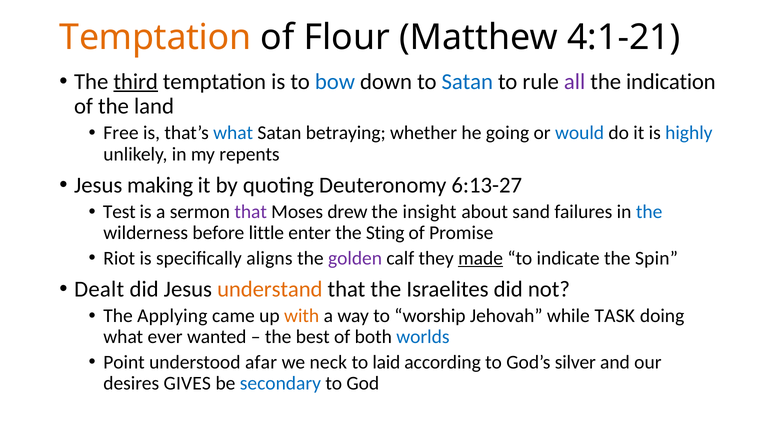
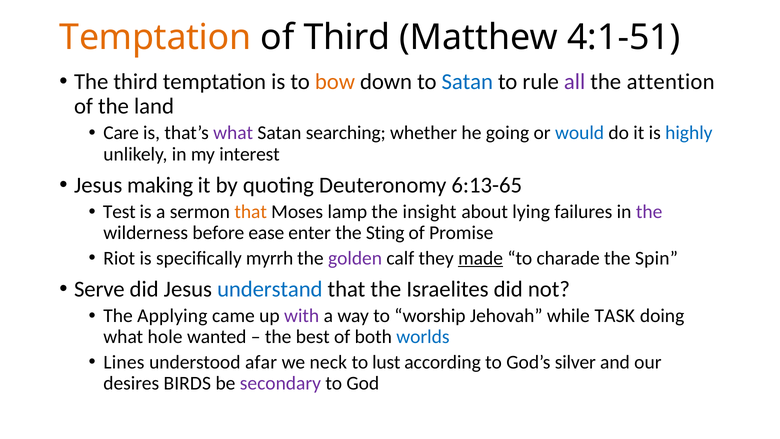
of Flour: Flour -> Third
4:1-21: 4:1-21 -> 4:1-51
third at (136, 81) underline: present -> none
bow colour: blue -> orange
indication: indication -> attention
Free: Free -> Care
what at (233, 133) colour: blue -> purple
betraying: betraying -> searching
repents: repents -> interest
6:13-27: 6:13-27 -> 6:13-65
that at (251, 212) colour: purple -> orange
drew: drew -> lamp
sand: sand -> lying
the at (649, 212) colour: blue -> purple
little: little -> ease
aligns: aligns -> myrrh
indicate: indicate -> charade
Dealt: Dealt -> Serve
understand colour: orange -> blue
with colour: orange -> purple
ever: ever -> hole
Point: Point -> Lines
laid: laid -> lust
GIVES: GIVES -> BIRDS
secondary colour: blue -> purple
